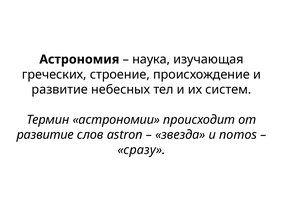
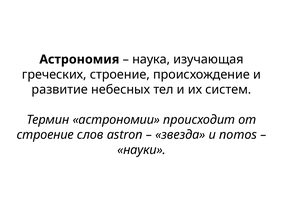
развитие at (45, 135): развитие -> строение
сразу: сразу -> науки
